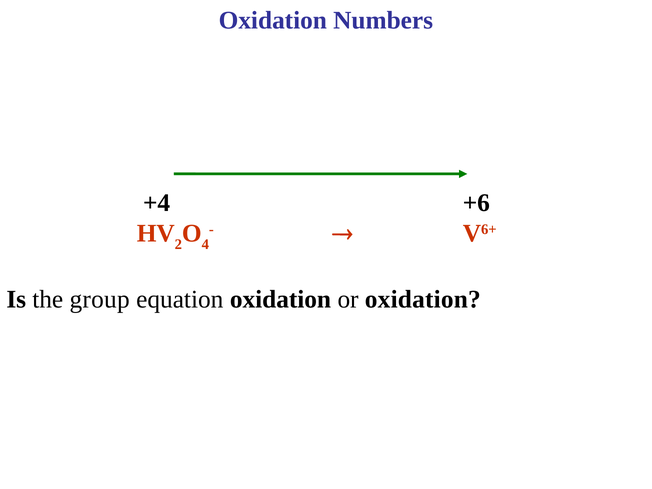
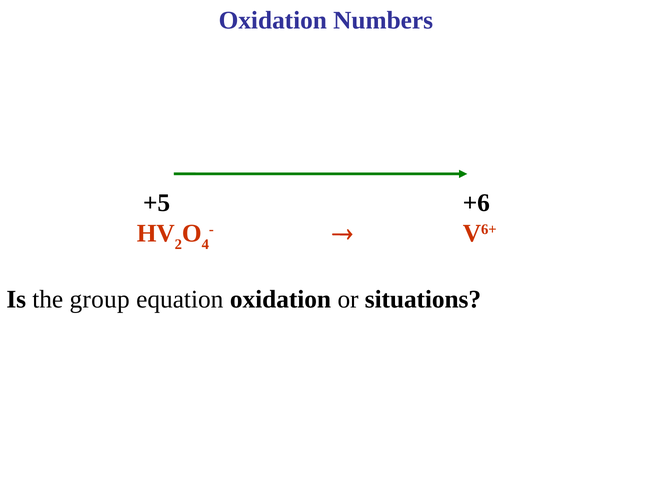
+4: +4 -> +5
or oxidation: oxidation -> situations
